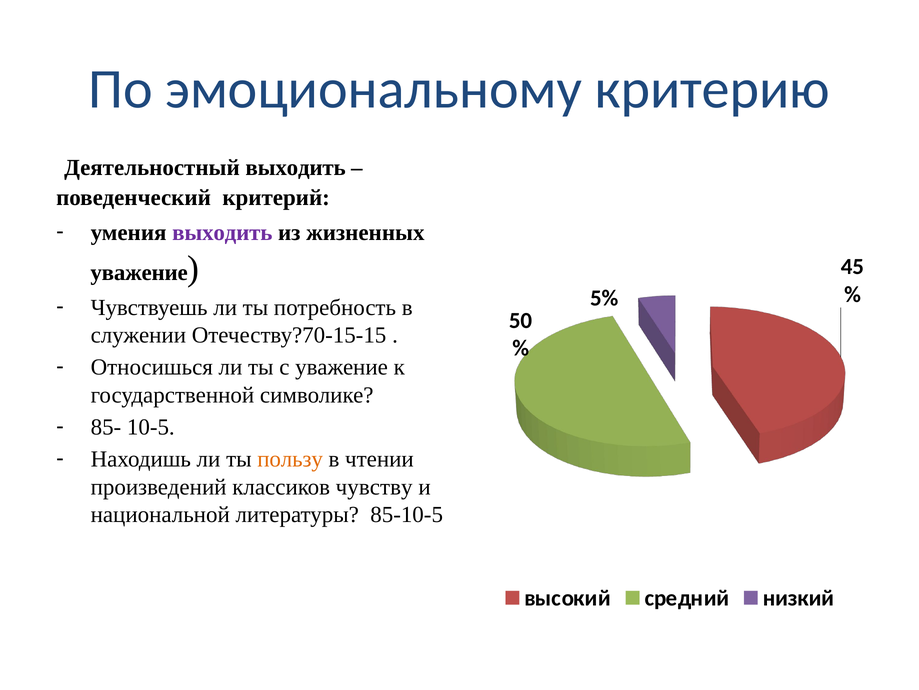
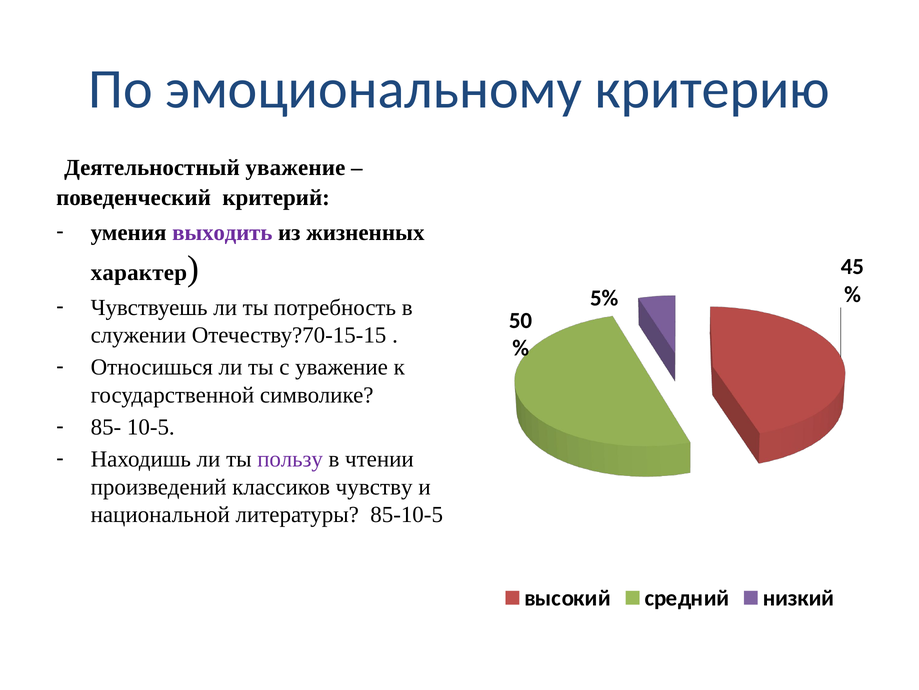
Деятельностный выходить: выходить -> уважение
уважение at (139, 273): уважение -> характер
пользу colour: orange -> purple
